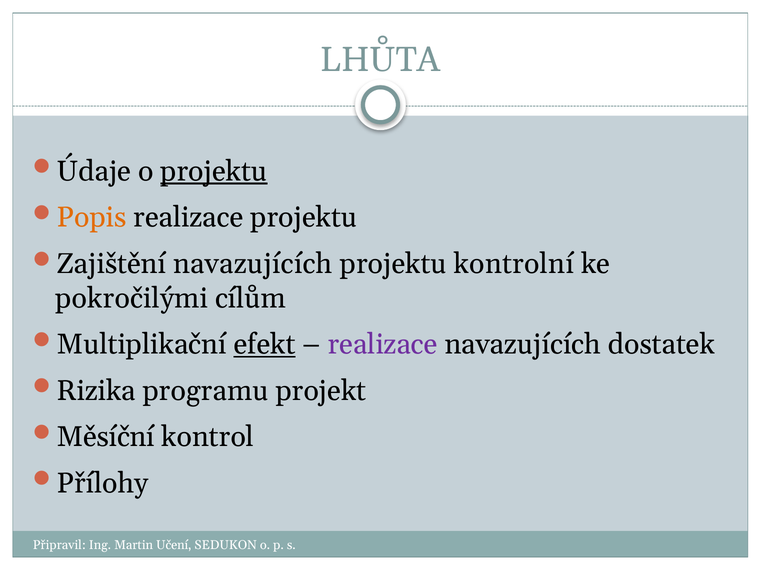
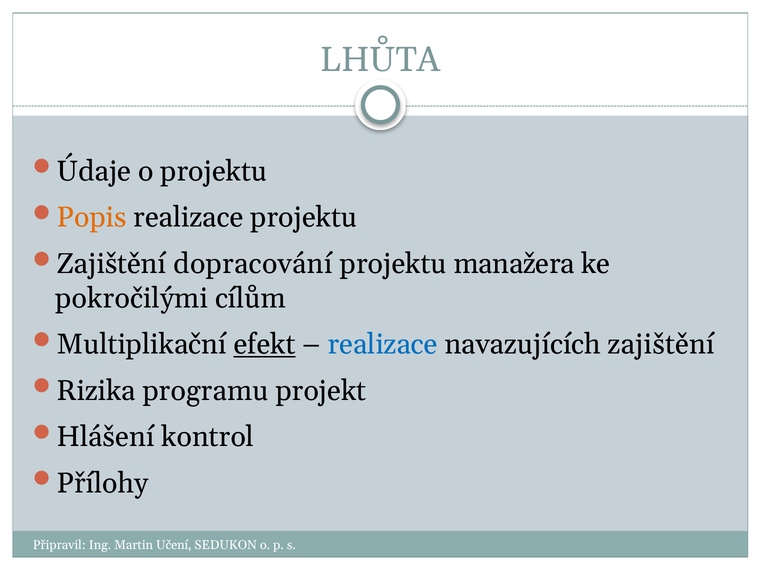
projektu at (214, 172) underline: present -> none
Zajištění navazujících: navazujících -> dopracování
kontrolní: kontrolní -> manažera
realizace at (383, 345) colour: purple -> blue
navazujících dostatek: dostatek -> zajištění
Měsíční: Měsíční -> Hlášení
